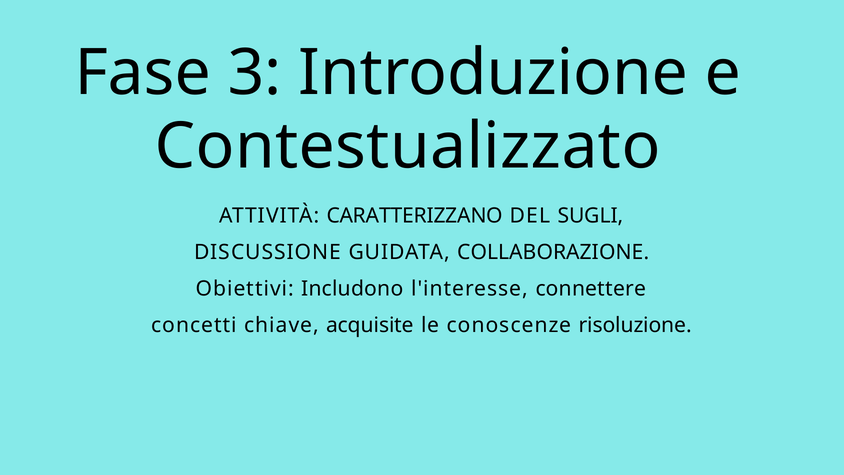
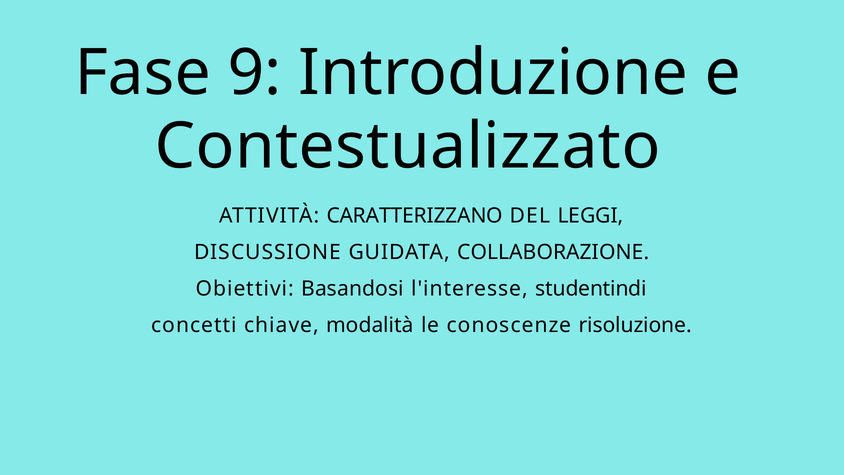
3: 3 -> 9
SUGLI: SUGLI -> LEGGI
Includono: Includono -> Basandosi
connettere: connettere -> studentindi
acquisite: acquisite -> modalità
